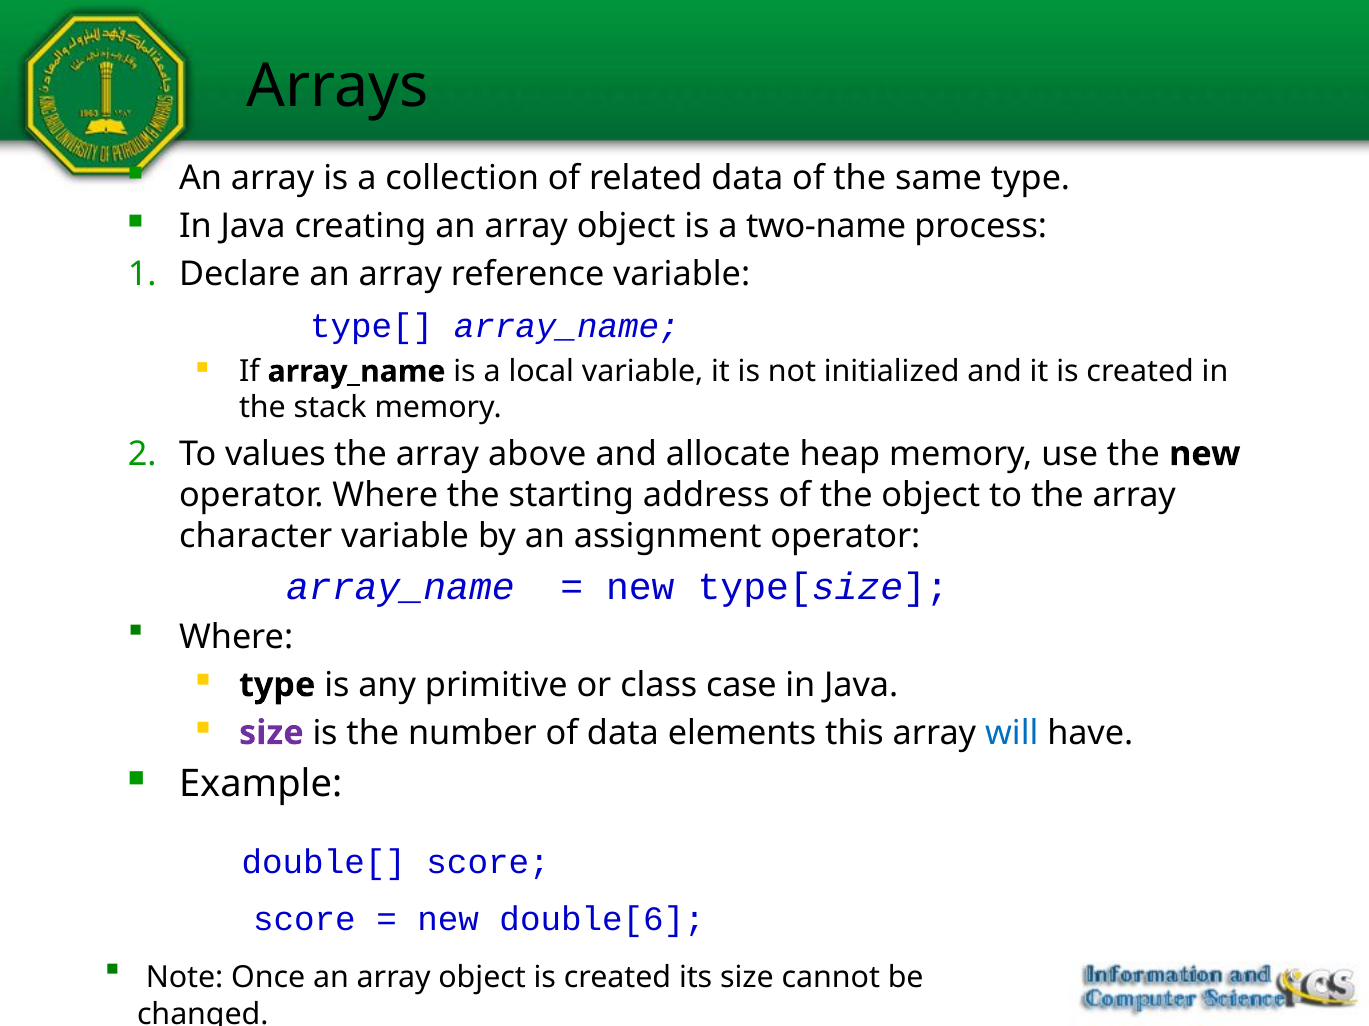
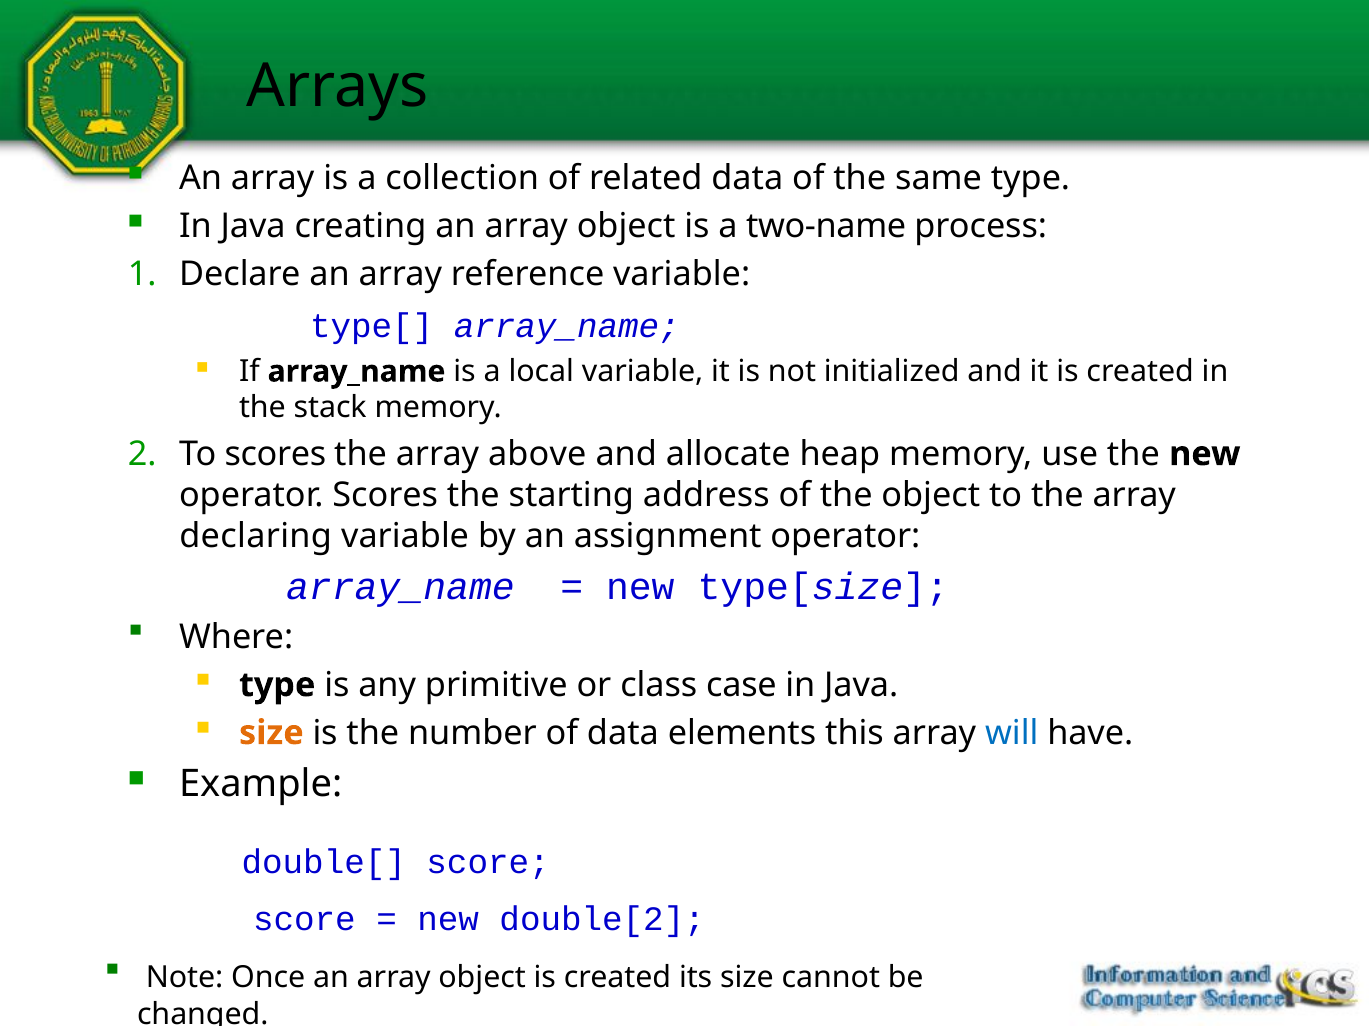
To values: values -> scores
operator Where: Where -> Scores
character: character -> declaring
size at (271, 733) colour: purple -> orange
double[6: double[6 -> double[2
